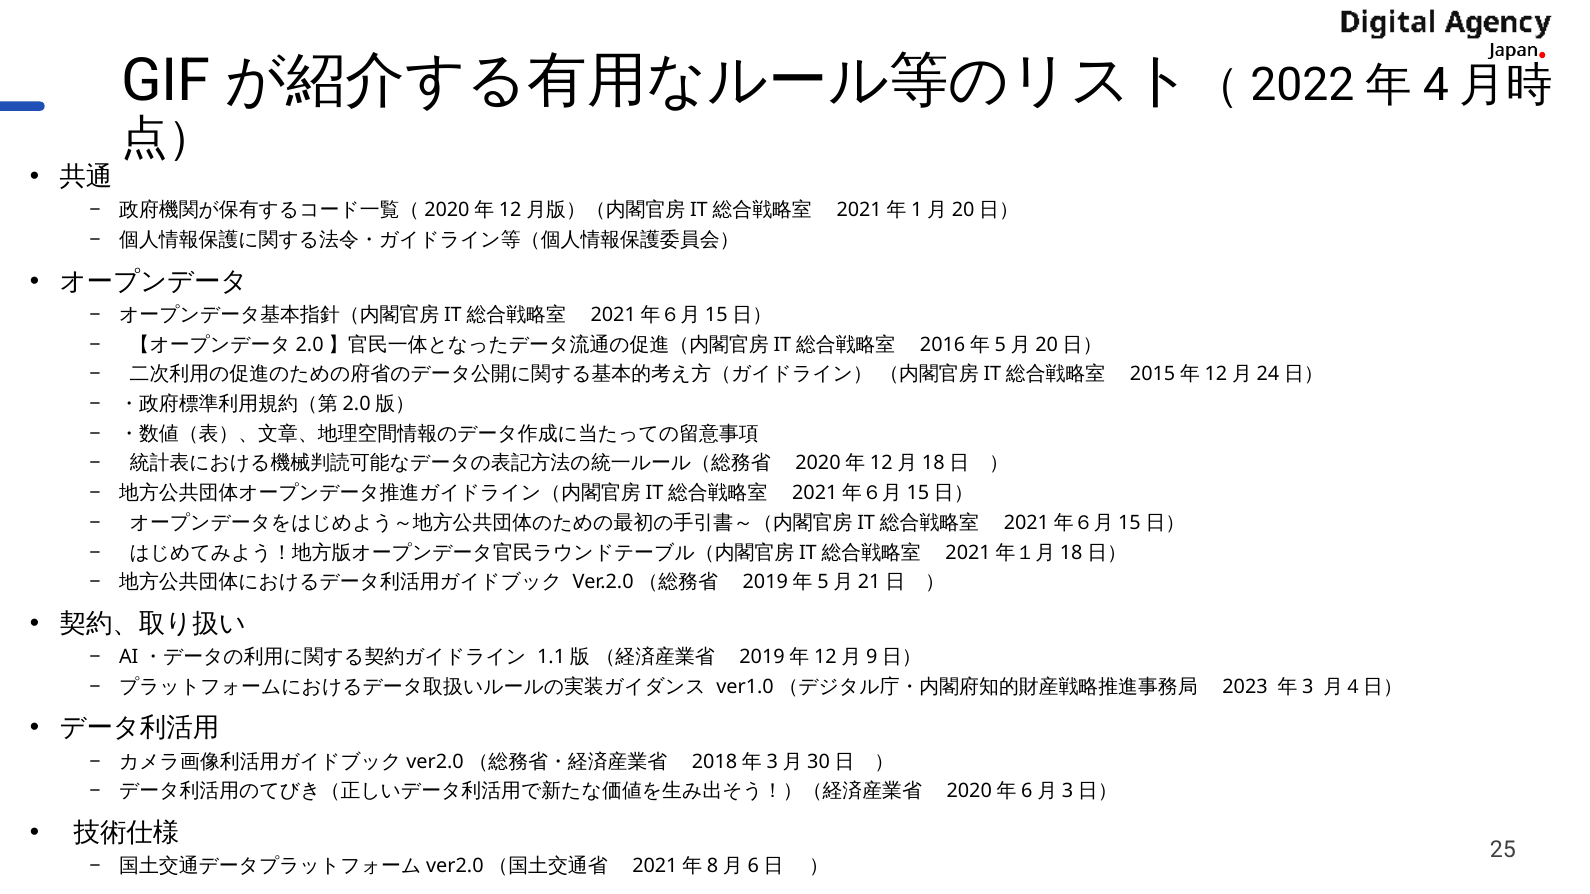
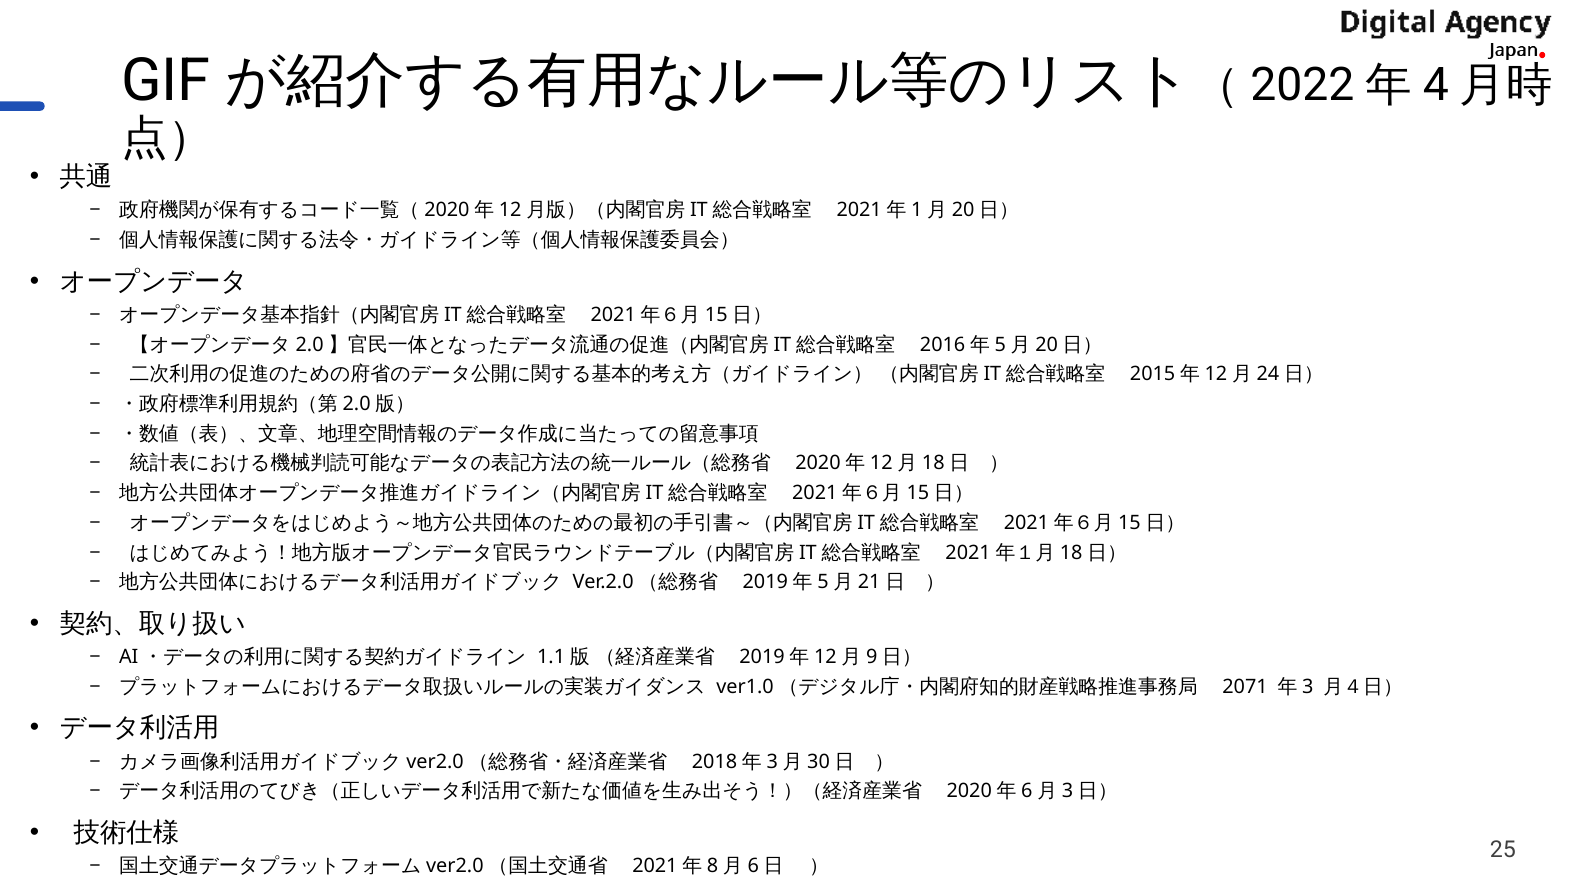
2023: 2023 -> 2071
